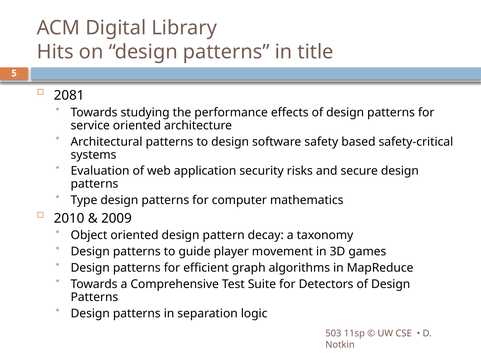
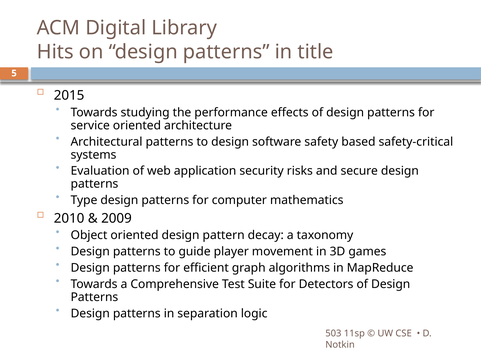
2081: 2081 -> 2015
